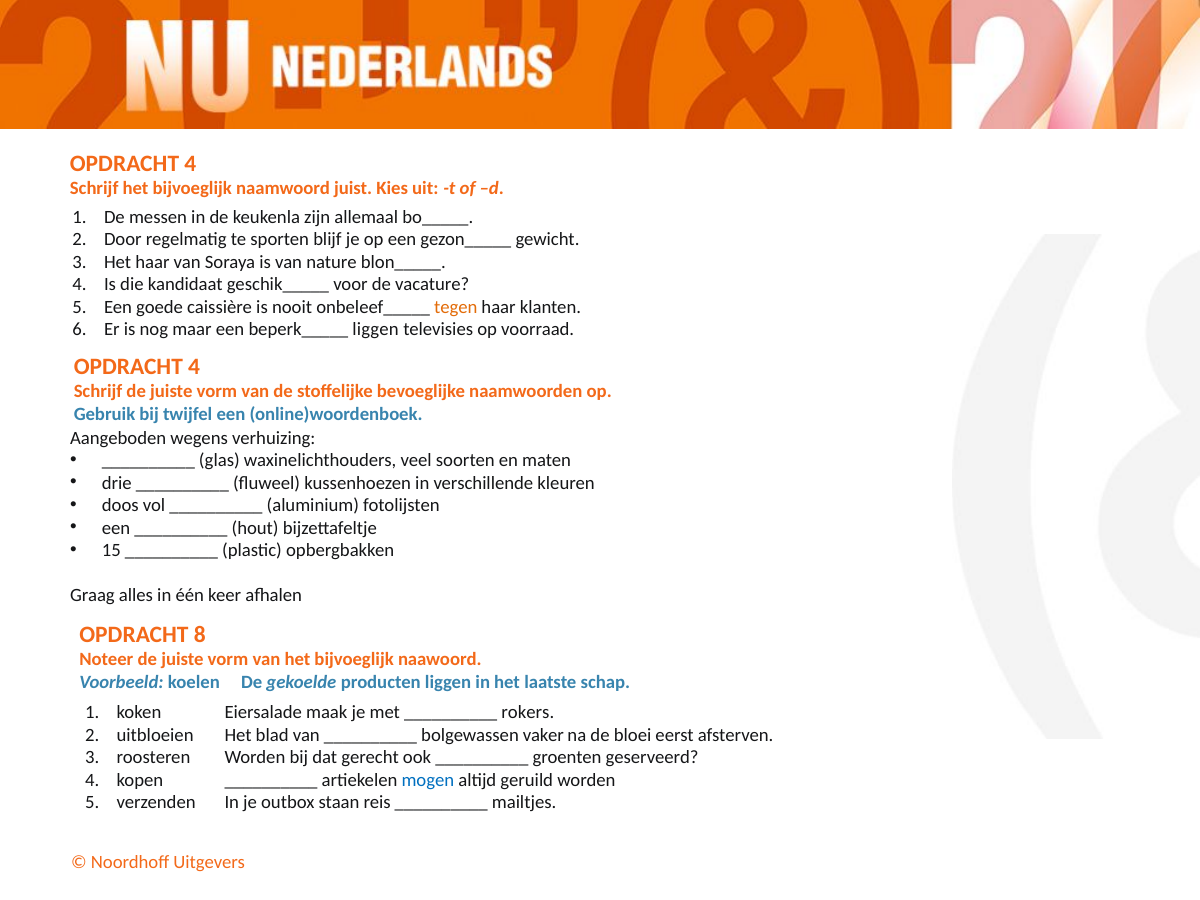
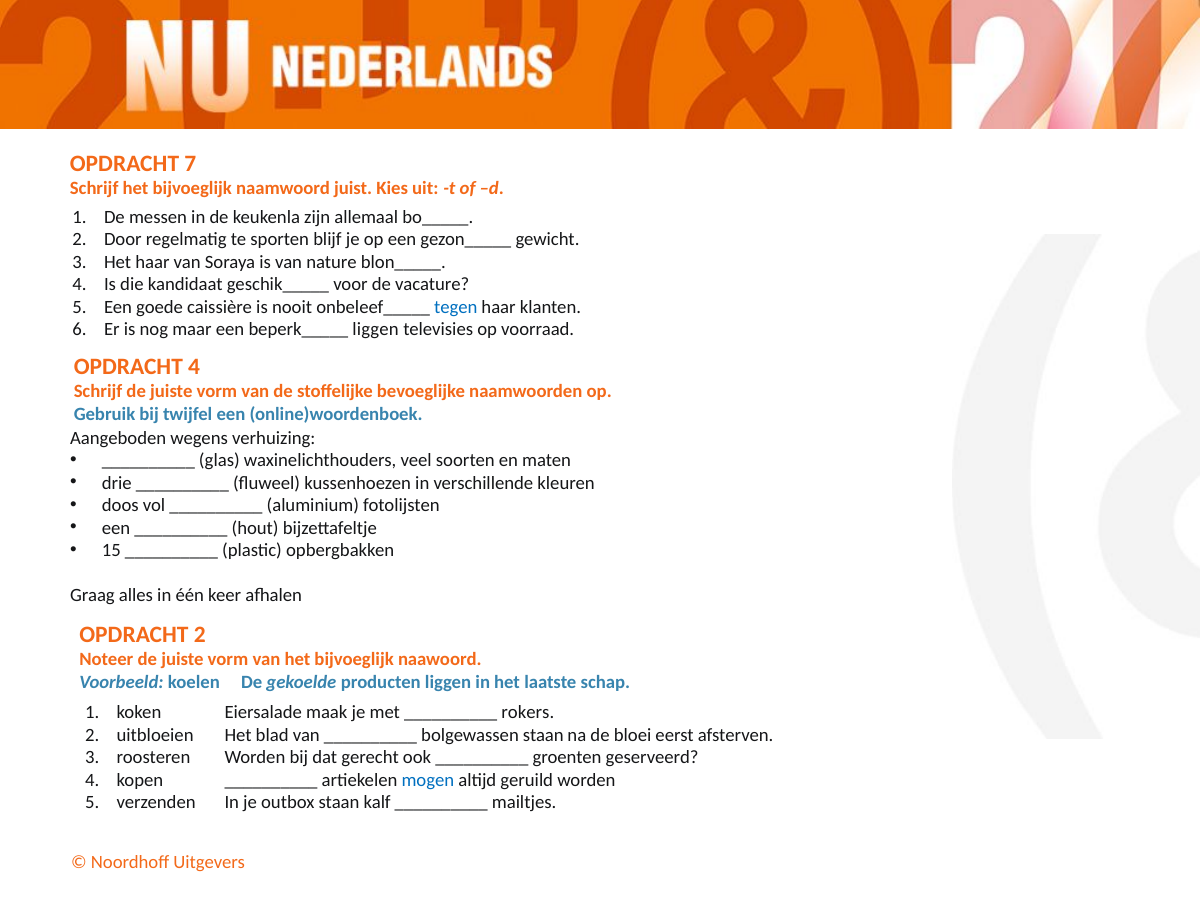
4 at (190, 164): 4 -> 7
tegen colour: orange -> blue
OPDRACHT 8: 8 -> 2
bolgewassen vaker: vaker -> staan
reis: reis -> kalf
